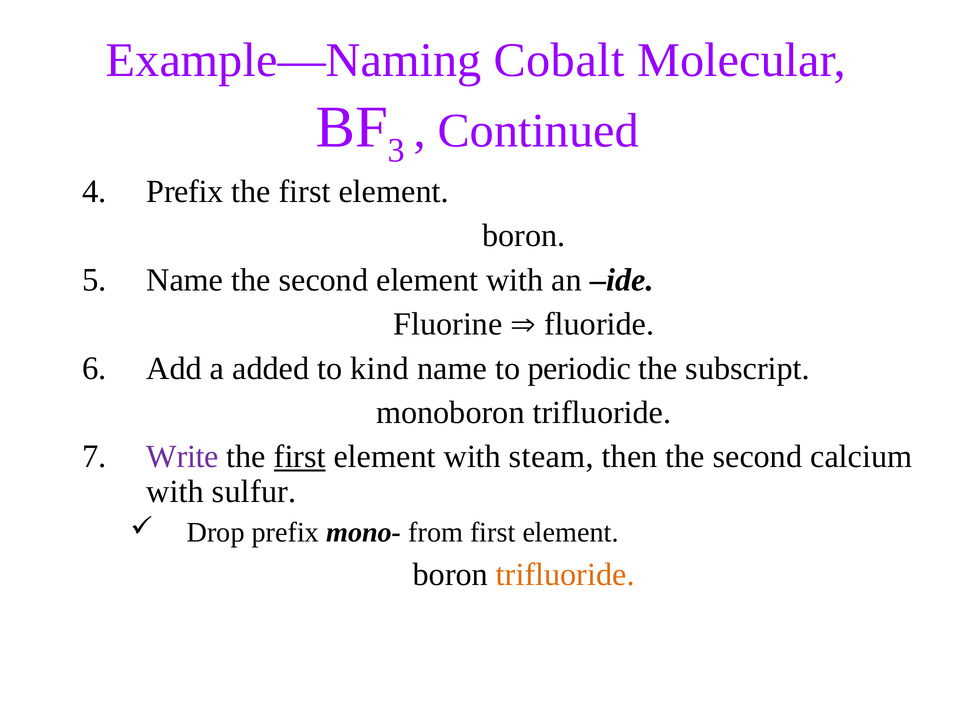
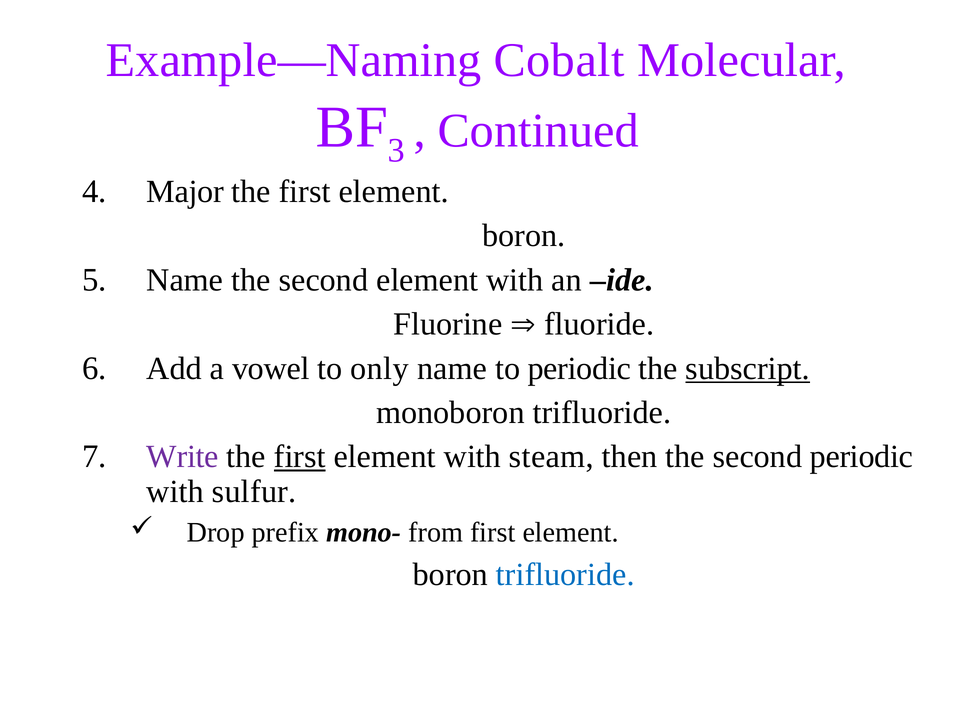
Prefix at (185, 191): Prefix -> Major
added: added -> vowel
kind: kind -> only
subscript underline: none -> present
second calcium: calcium -> periodic
trifluoride at (565, 574) colour: orange -> blue
